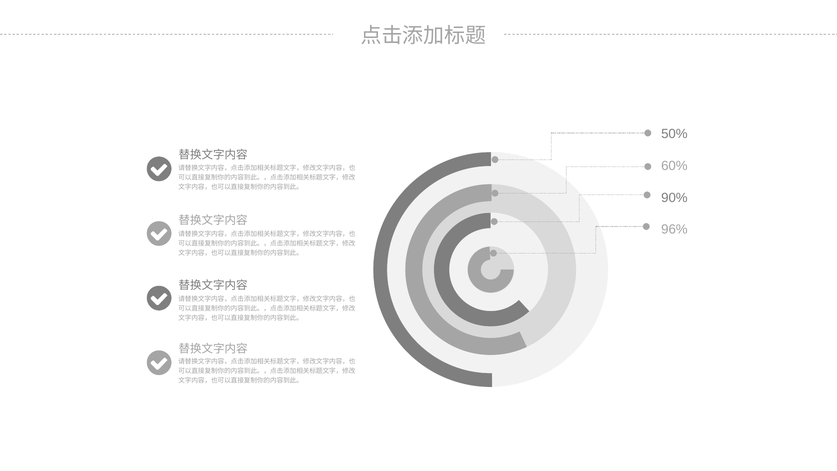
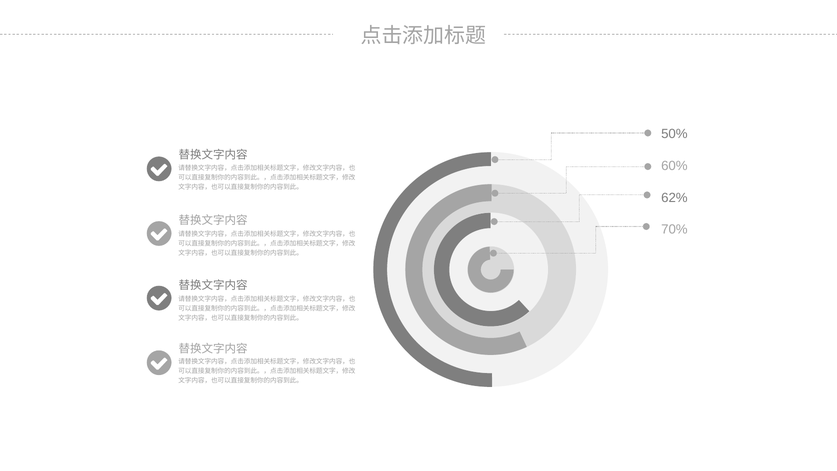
90%: 90% -> 62%
96%: 96% -> 70%
